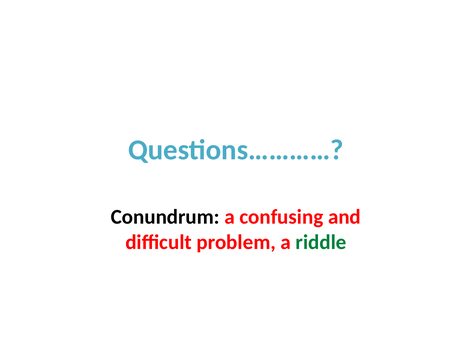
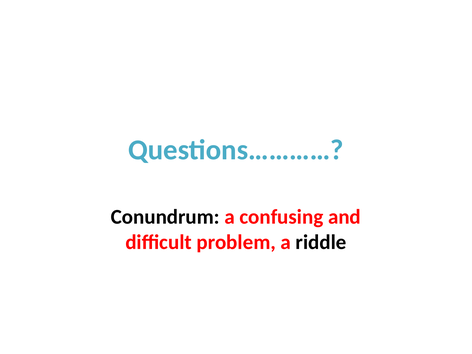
riddle colour: green -> black
